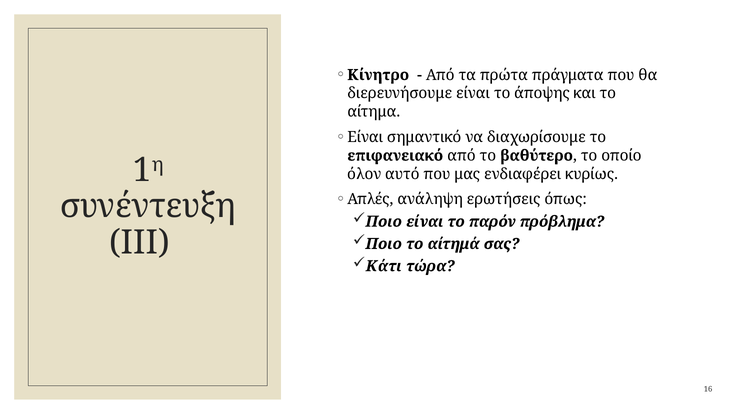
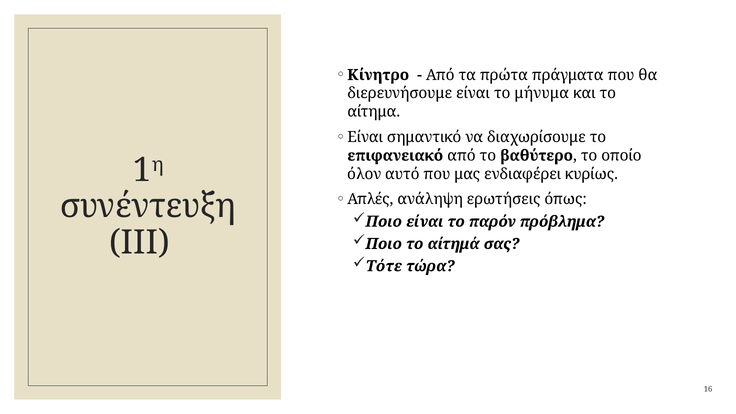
άποψης: άποψης -> μήνυμα
Κάτι: Κάτι -> Τότε
